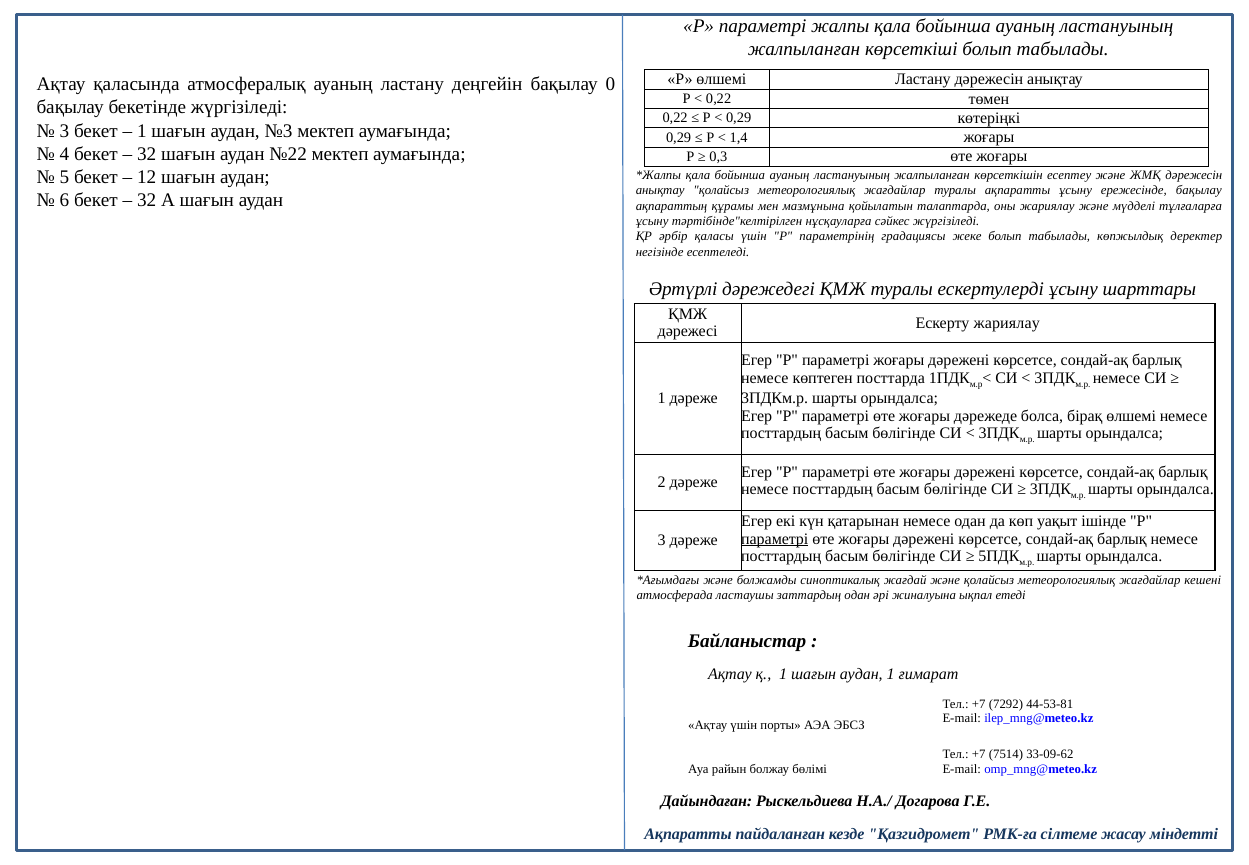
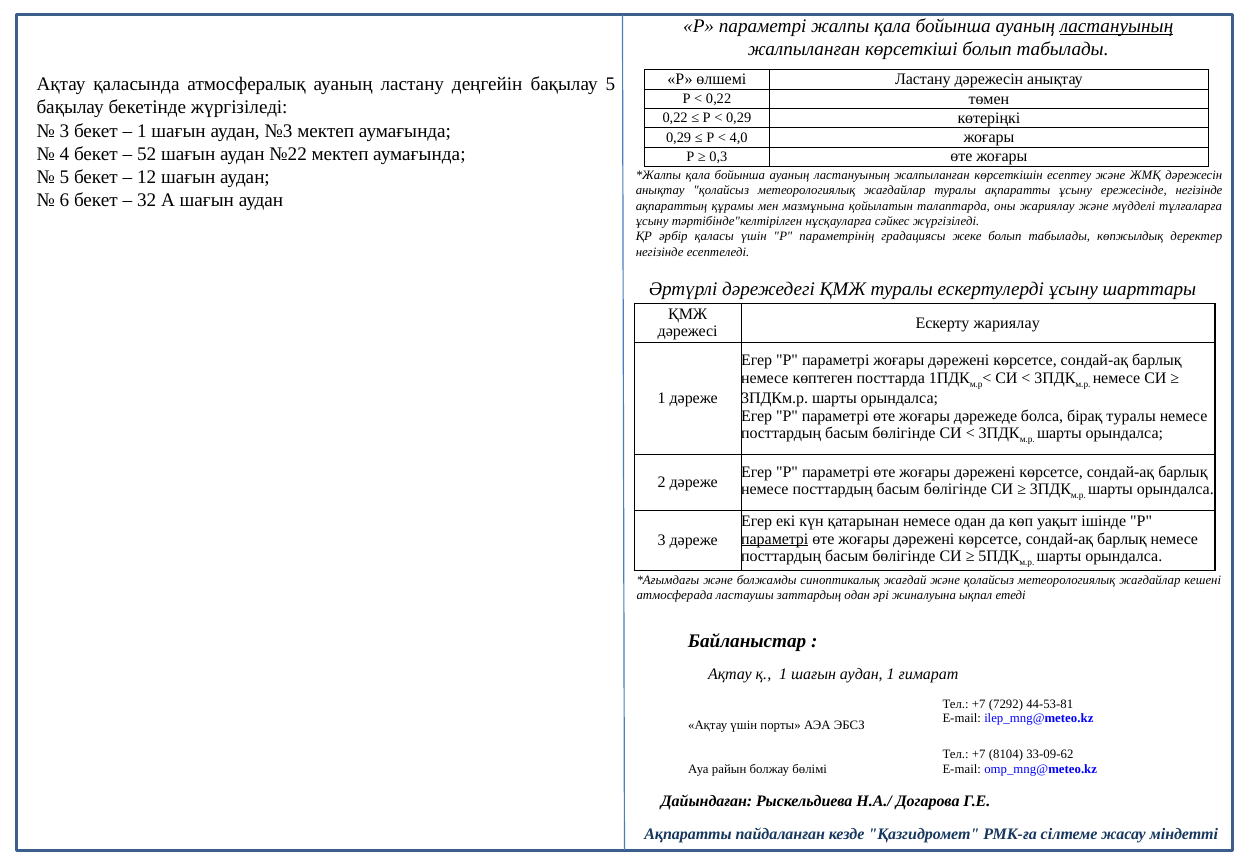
ластануының at (1117, 26) underline: none -> present
бақылау 0: 0 -> 5
1,4: 1,4 -> 4,0
32 at (147, 154): 32 -> 52
ережесінде бақылау: бақылау -> негізінде
бірақ өлшемі: өлшемі -> туралы
7514: 7514 -> 8104
